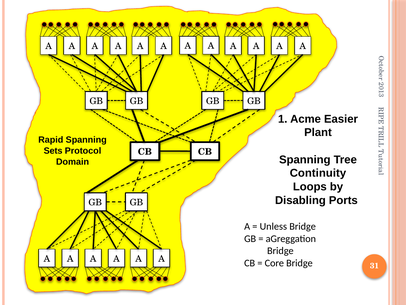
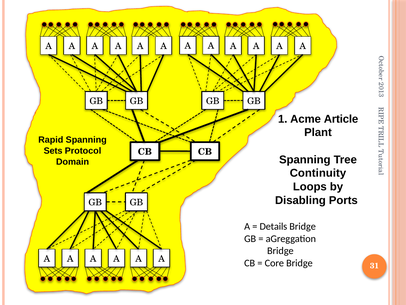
Easier: Easier -> Article
Unless: Unless -> Details
